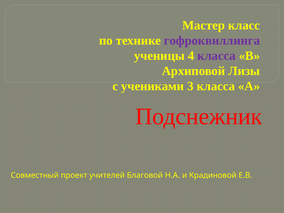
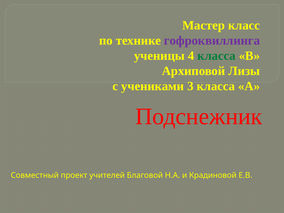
класса at (217, 56) colour: purple -> green
